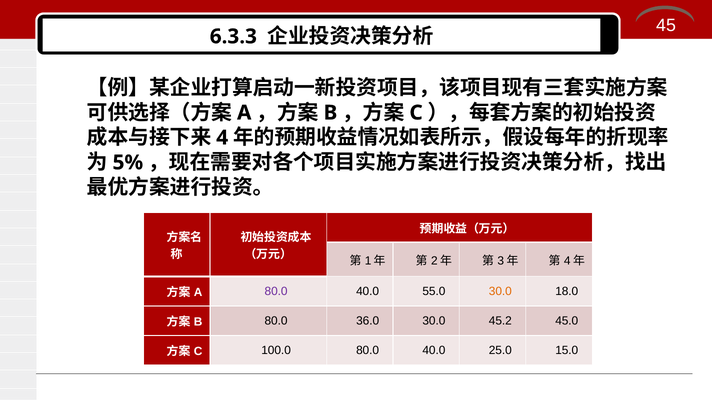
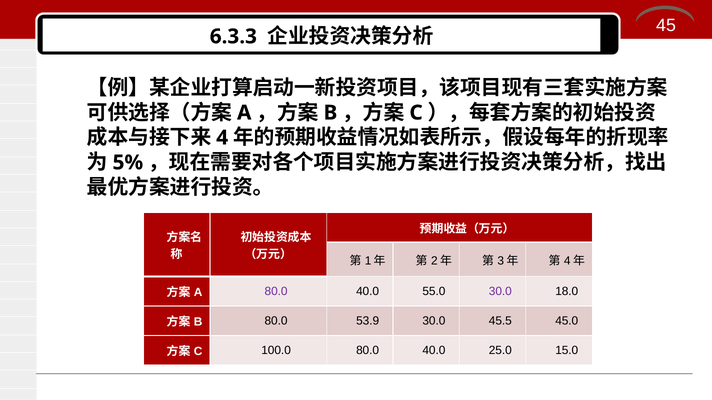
30.0 at (500, 292) colour: orange -> purple
36.0: 36.0 -> 53.9
45.2: 45.2 -> 45.5
